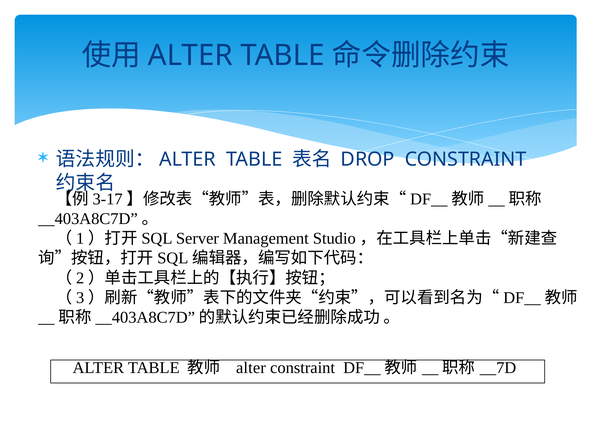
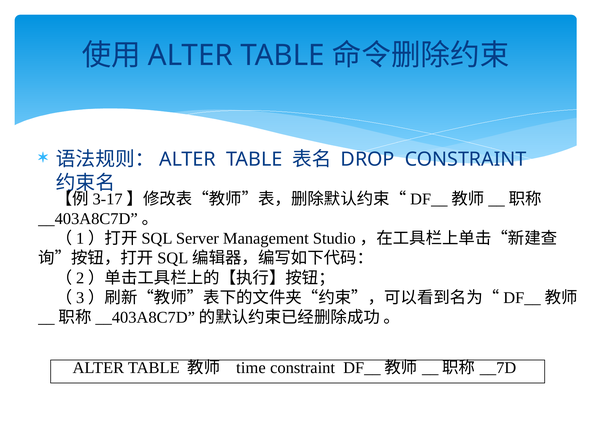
alter at (251, 368): alter -> time
